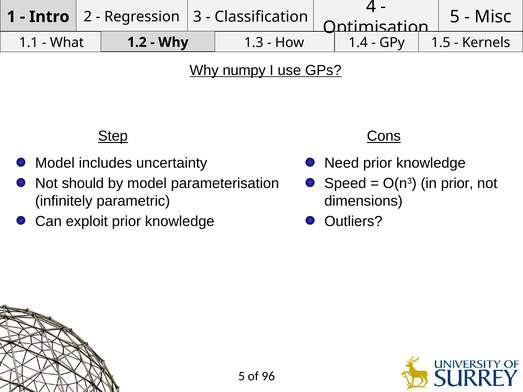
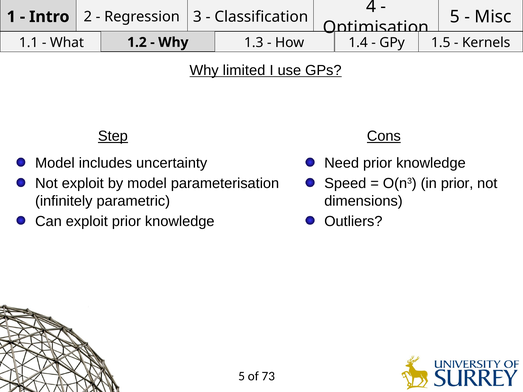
numpy: numpy -> limited
Not should: should -> exploit
96: 96 -> 73
